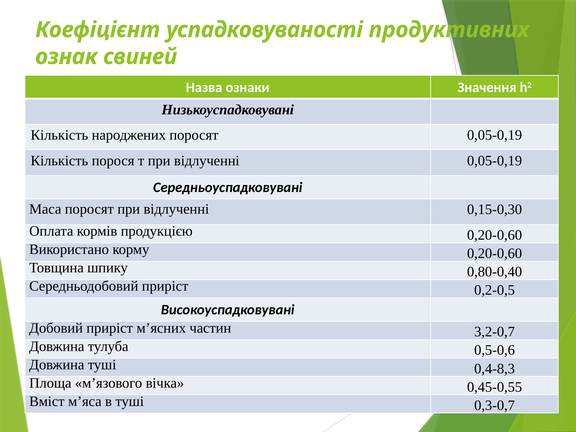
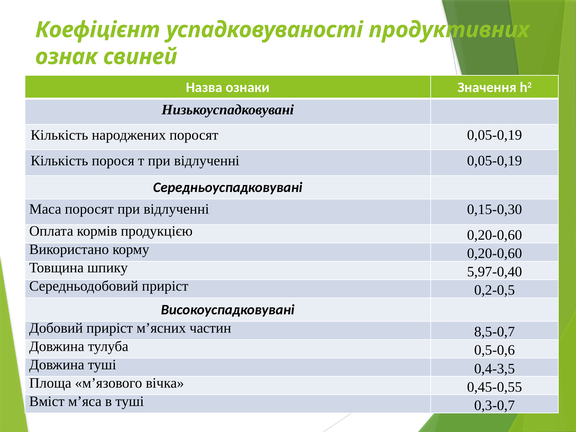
0,80-0,40: 0,80-0,40 -> 5,97-0,40
3,2-0,7: 3,2-0,7 -> 8,5-0,7
0,4-8,3: 0,4-8,3 -> 0,4-3,5
